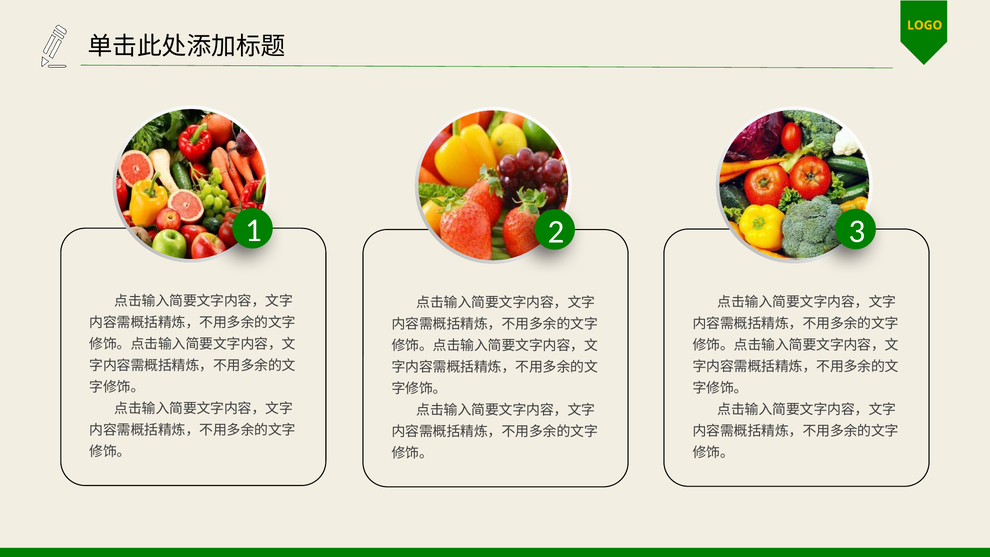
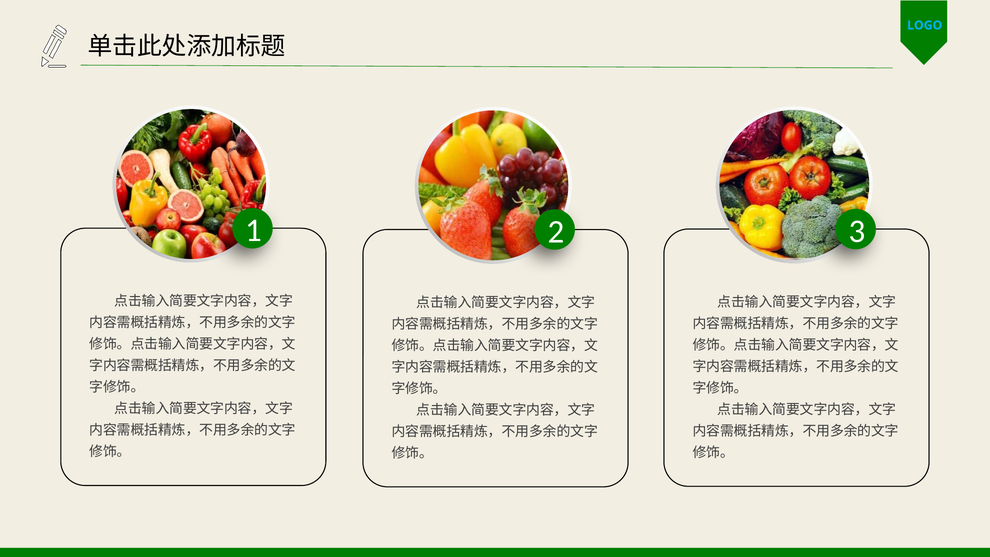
LOGO colour: yellow -> light blue
